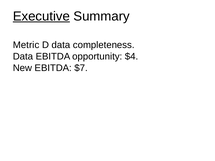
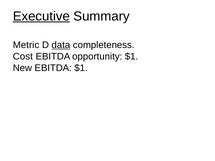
data at (61, 45) underline: none -> present
Data at (23, 57): Data -> Cost
opportunity $4: $4 -> $1
EBITDA $7: $7 -> $1
